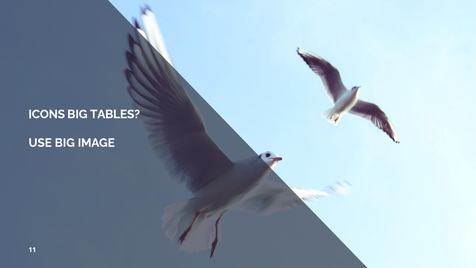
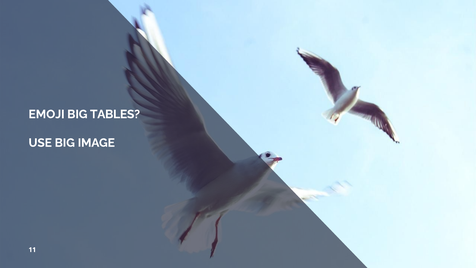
ICONS: ICONS -> EMOJI
